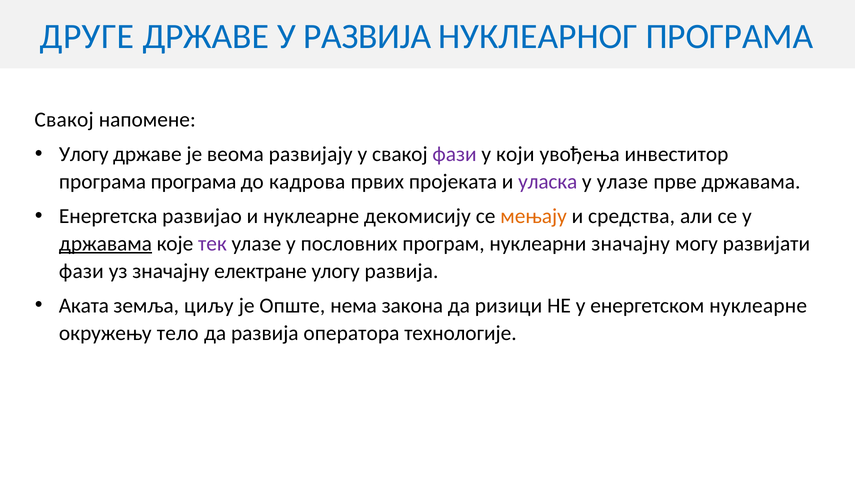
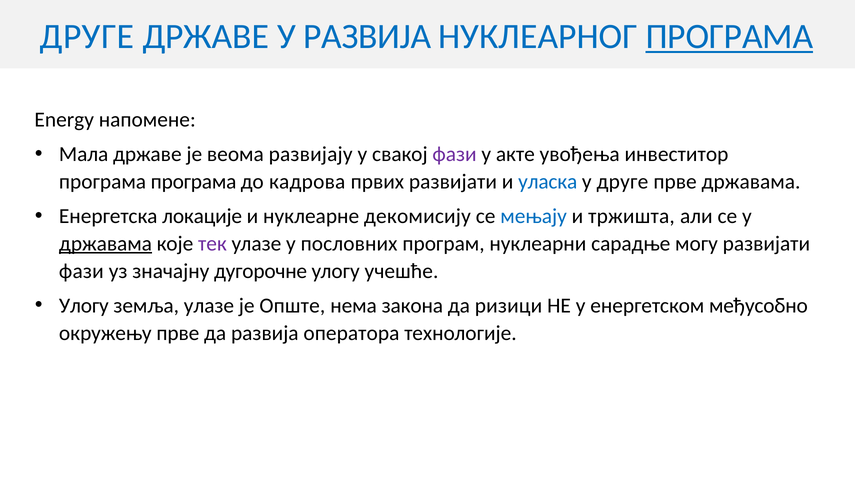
ПРОГРАМА at (729, 37) underline: none -> present
Свакој at (64, 120): Свакој -> Energy
Улогу at (84, 154): Улогу -> Мала
који: који -> акте
првих пројеката: пројеката -> развијати
уласка colour: purple -> blue
у улазе: улазе -> друге
развијао: развијао -> локације
мењају colour: orange -> blue
средства: средства -> тржишта
нуклеарни значајну: значајну -> сарадње
електране: електране -> дугорочне
улогу развија: развија -> учешће
Аката at (84, 306): Аката -> Улогу
земља циљу: циљу -> улазе
енергетском нуклеарне: нуклеарне -> међусобно
окружењу тело: тело -> прве
